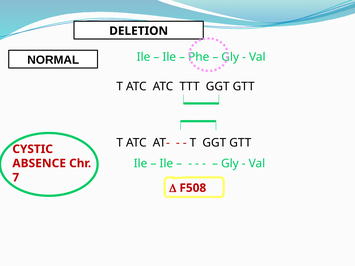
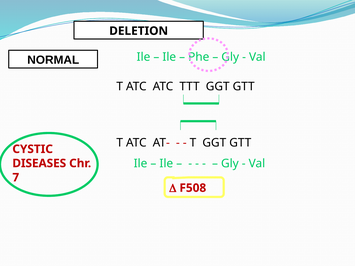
ABSENCE: ABSENCE -> DISEASES
